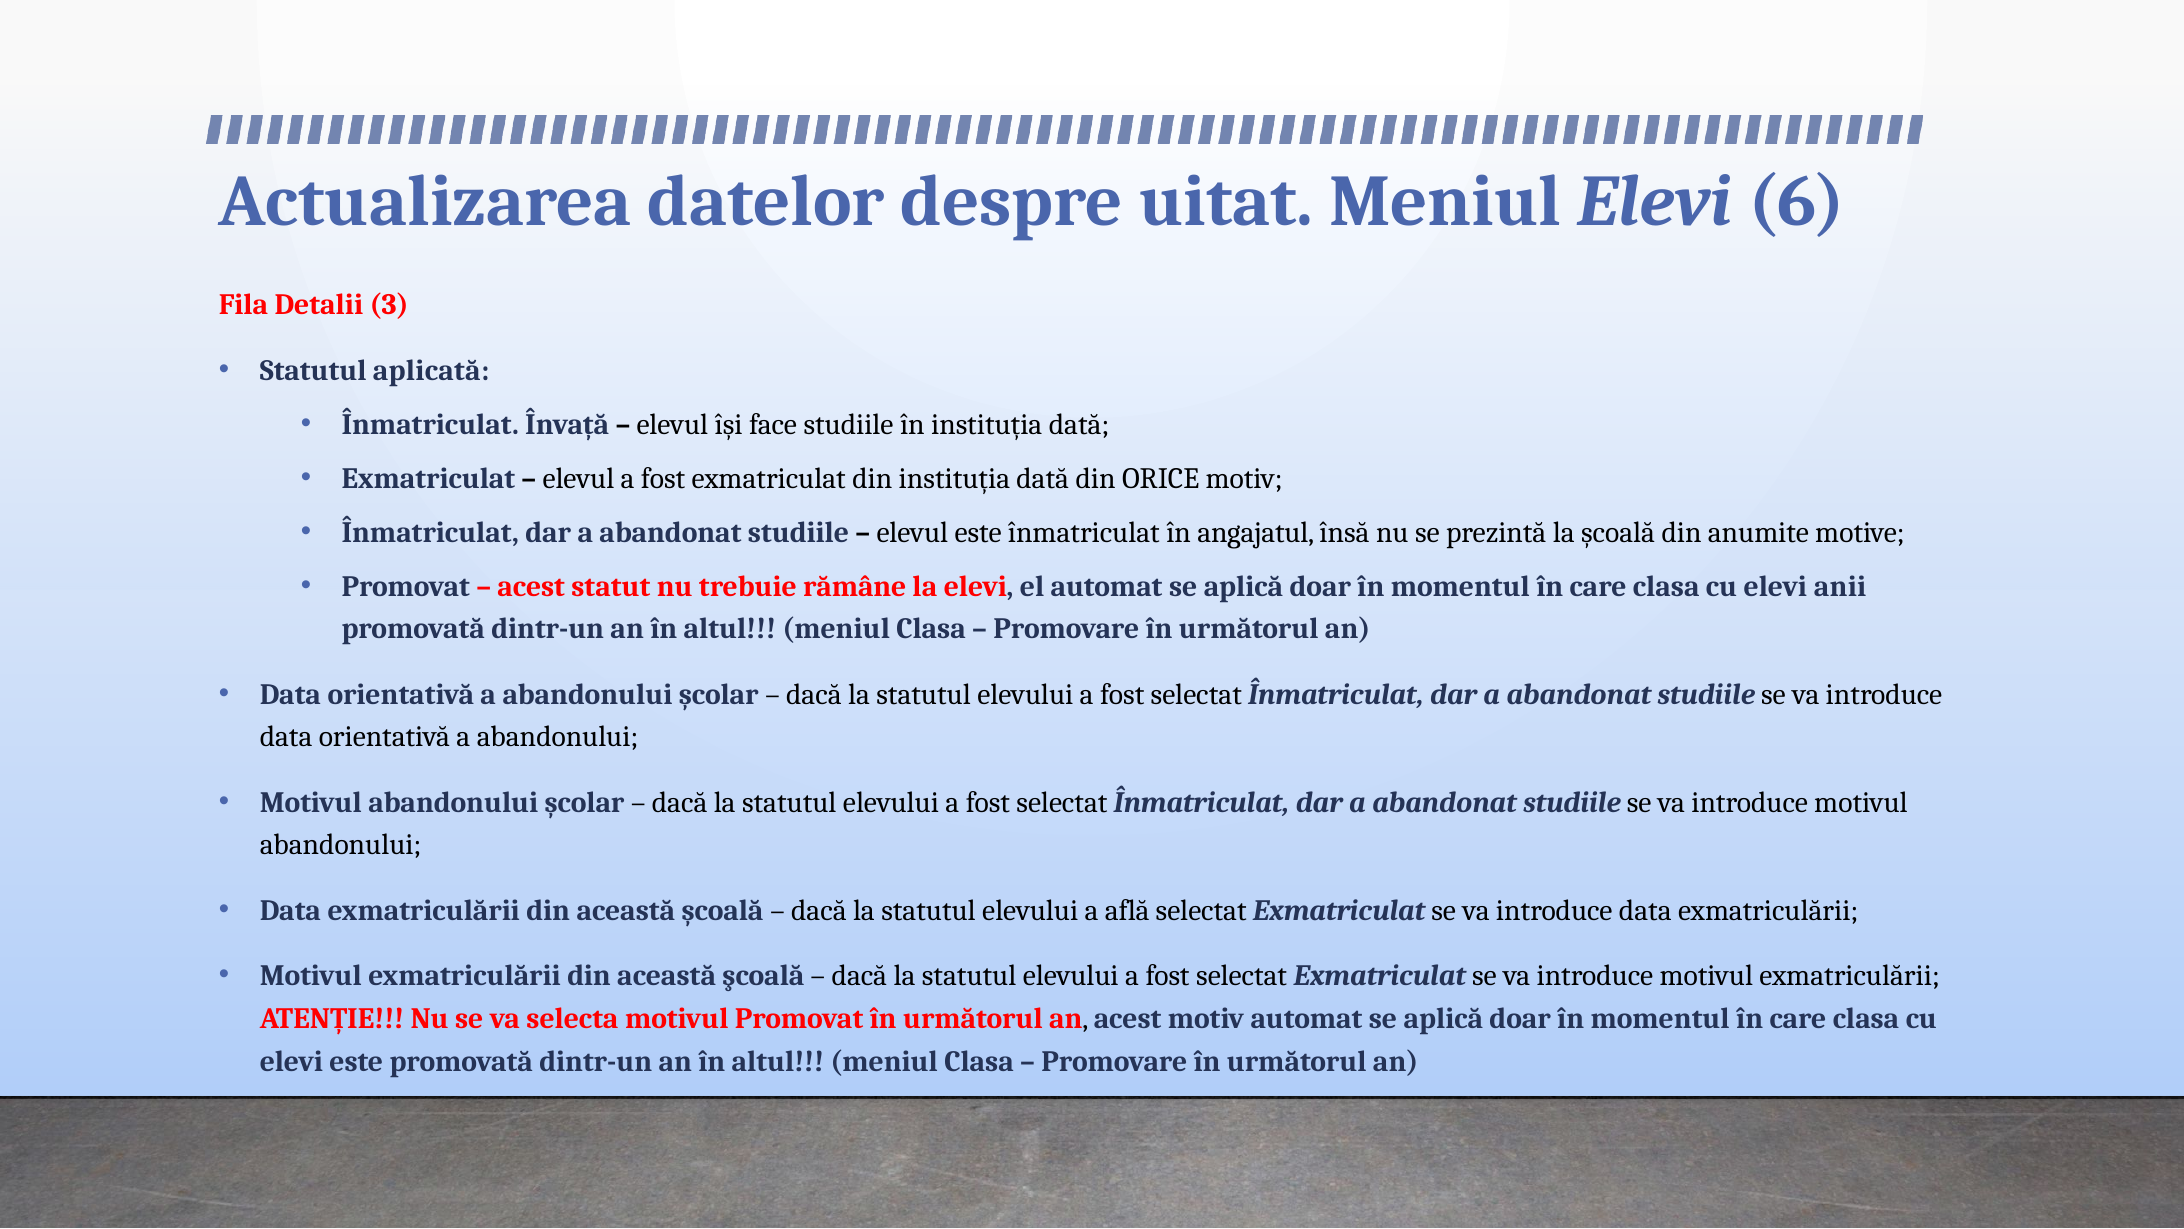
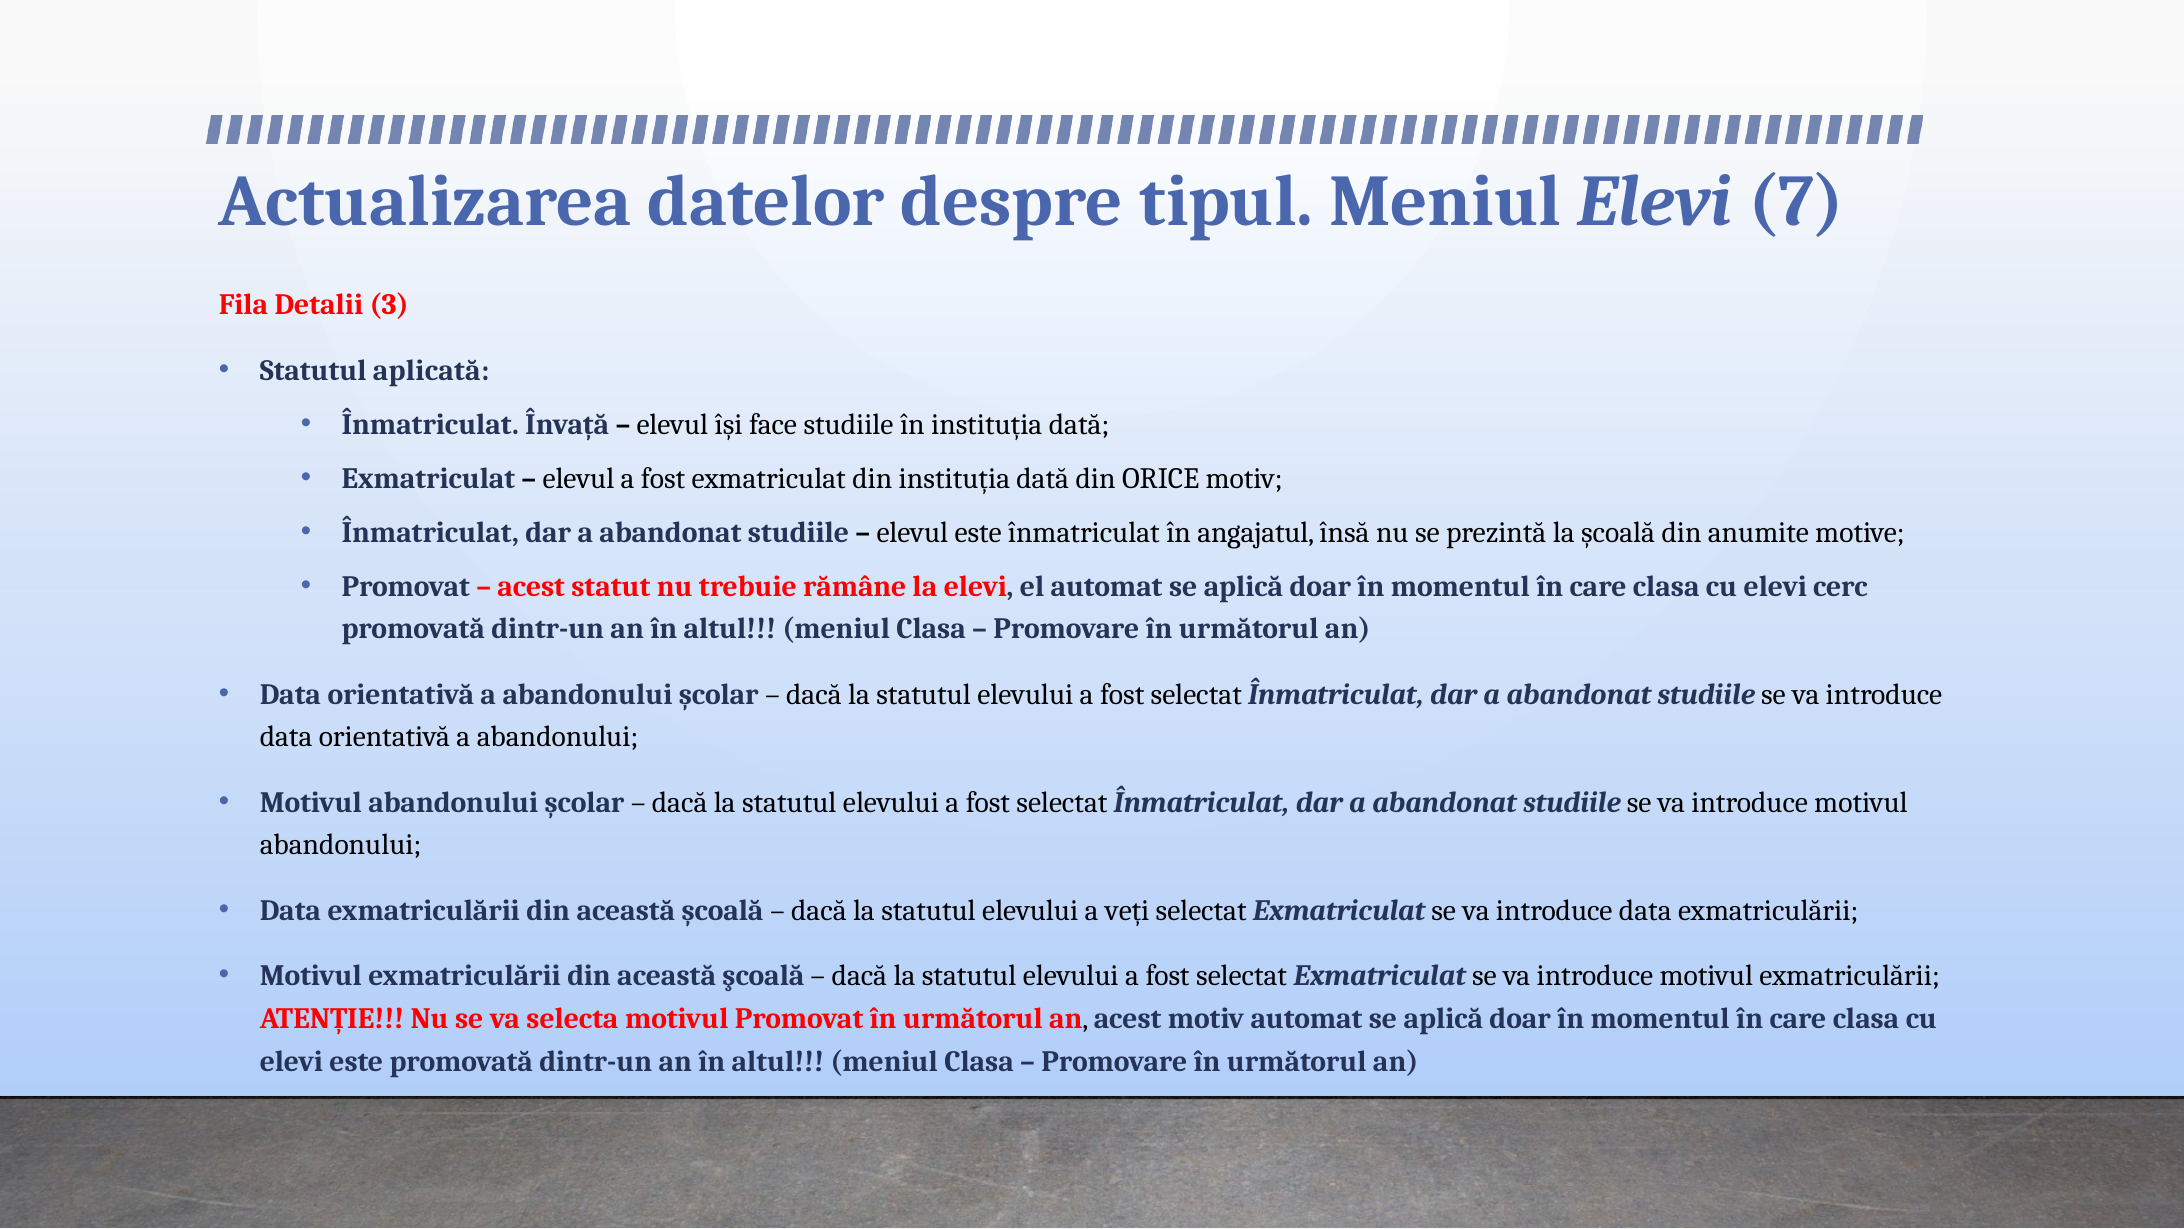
uitat: uitat -> tipul
6: 6 -> 7
anii: anii -> cerc
află: află -> veți
